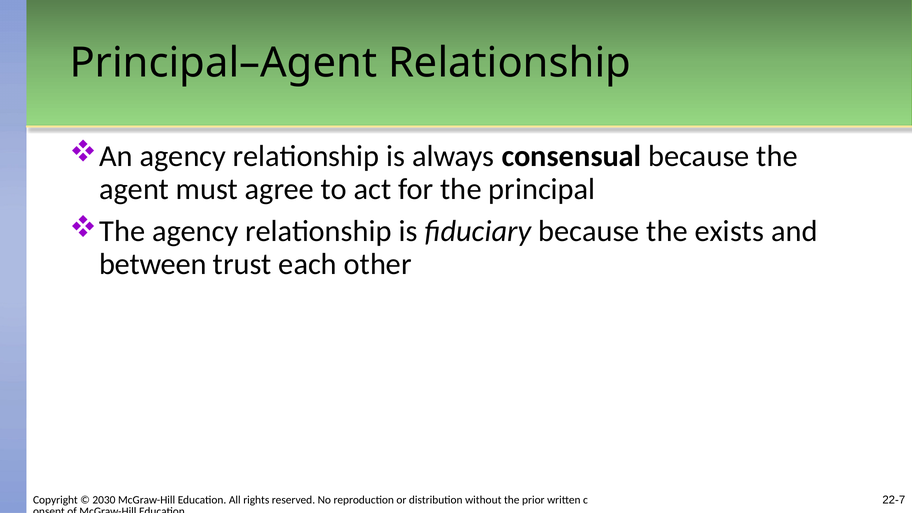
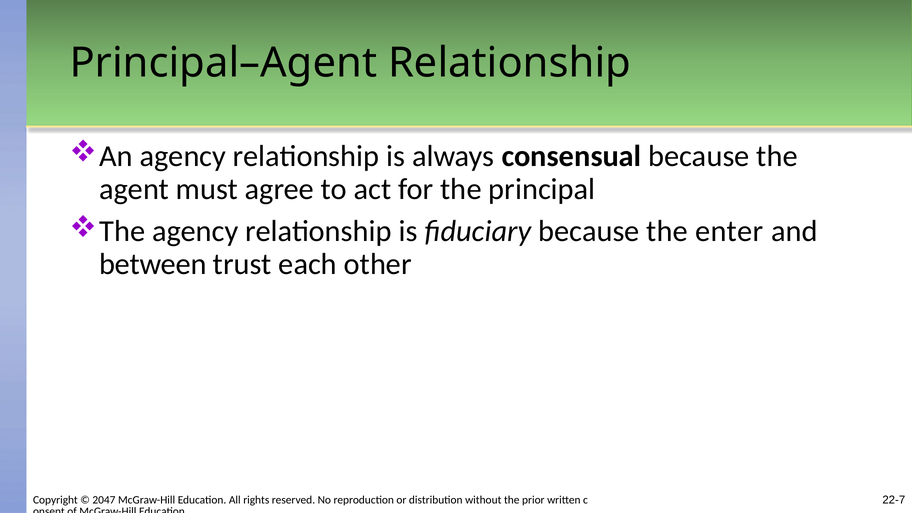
exists: exists -> enter
2030: 2030 -> 2047
